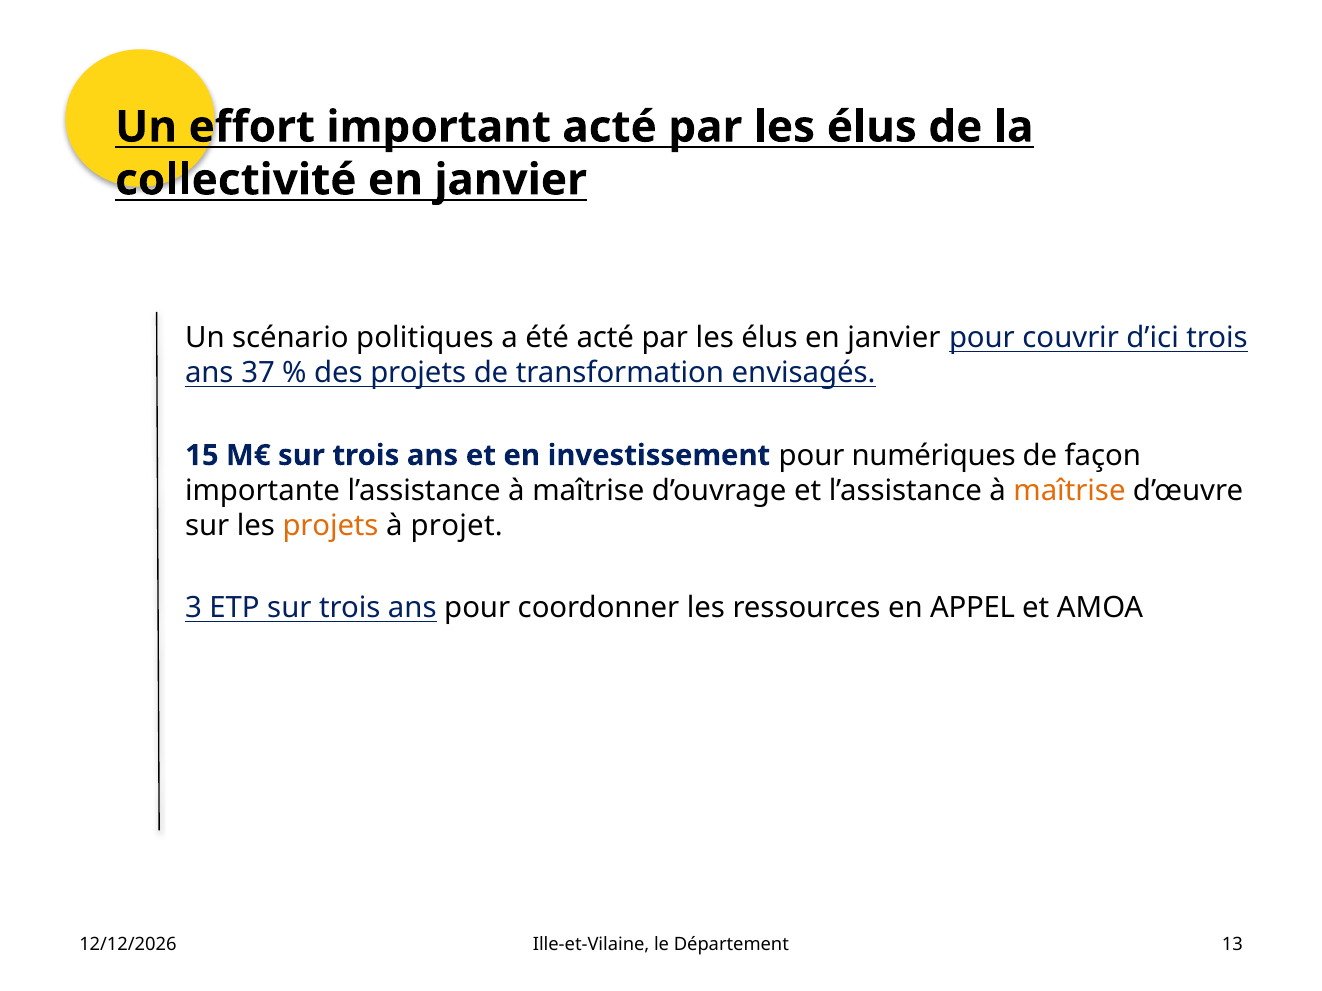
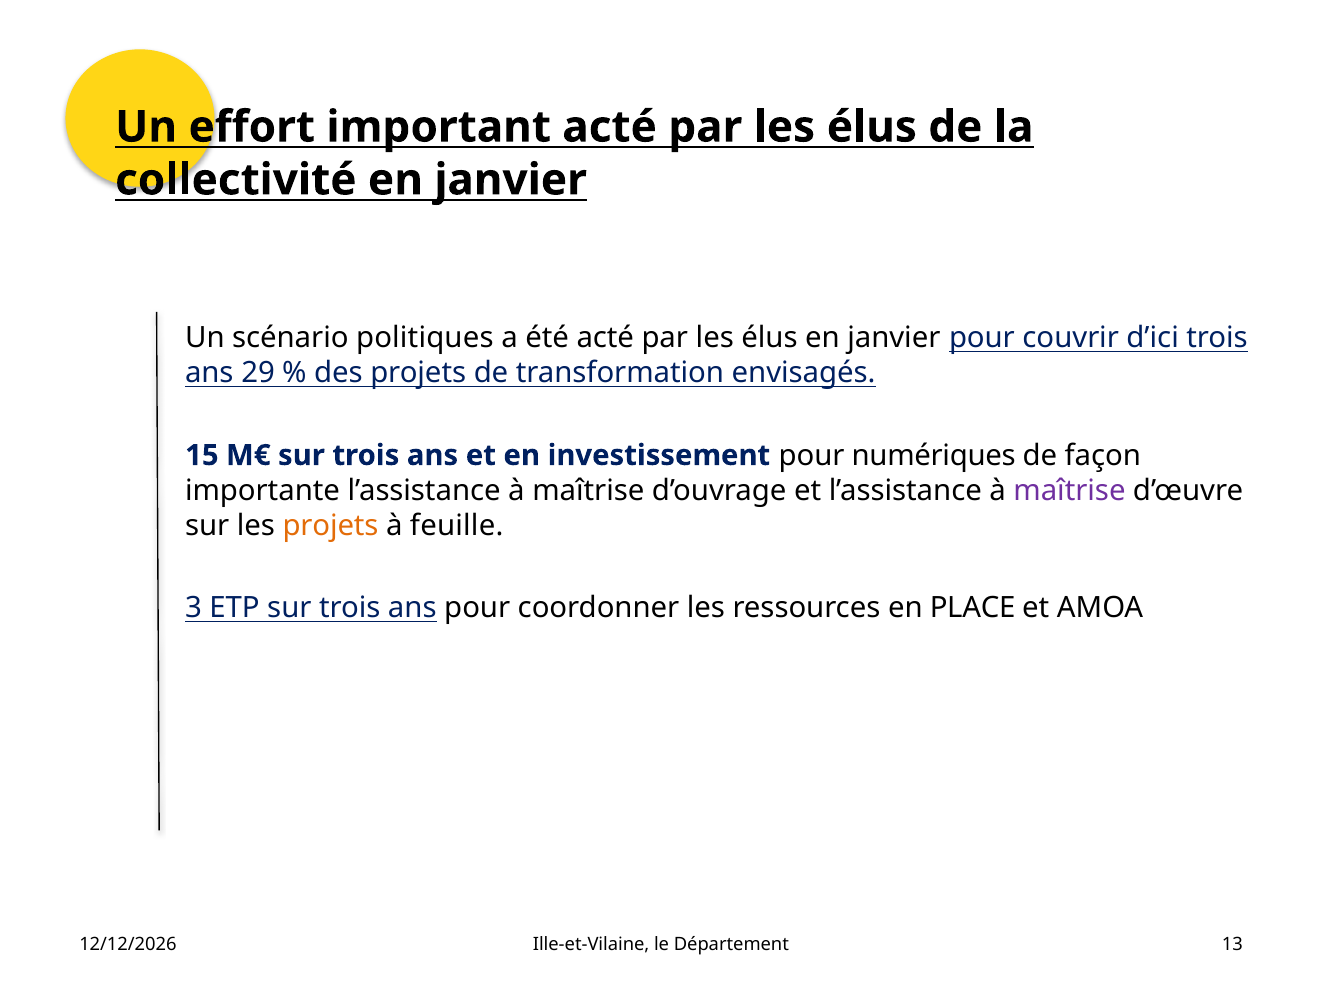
37: 37 -> 29
maîtrise at (1069, 491) colour: orange -> purple
projet: projet -> feuille
APPEL: APPEL -> PLACE
